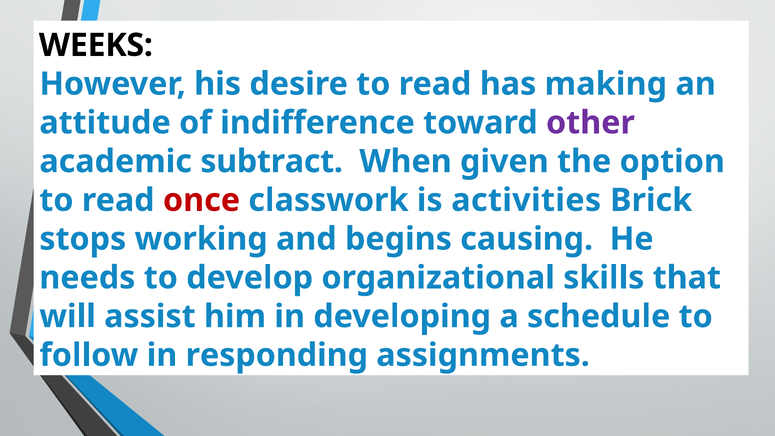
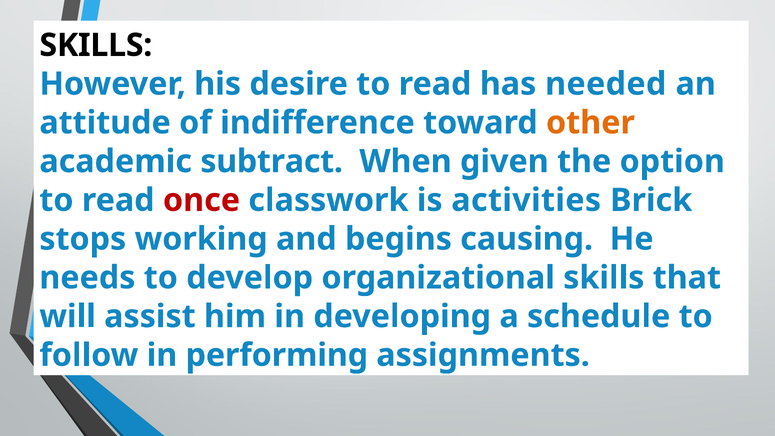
WEEKS at (96, 45): WEEKS -> SKILLS
making: making -> needed
other colour: purple -> orange
responding: responding -> performing
